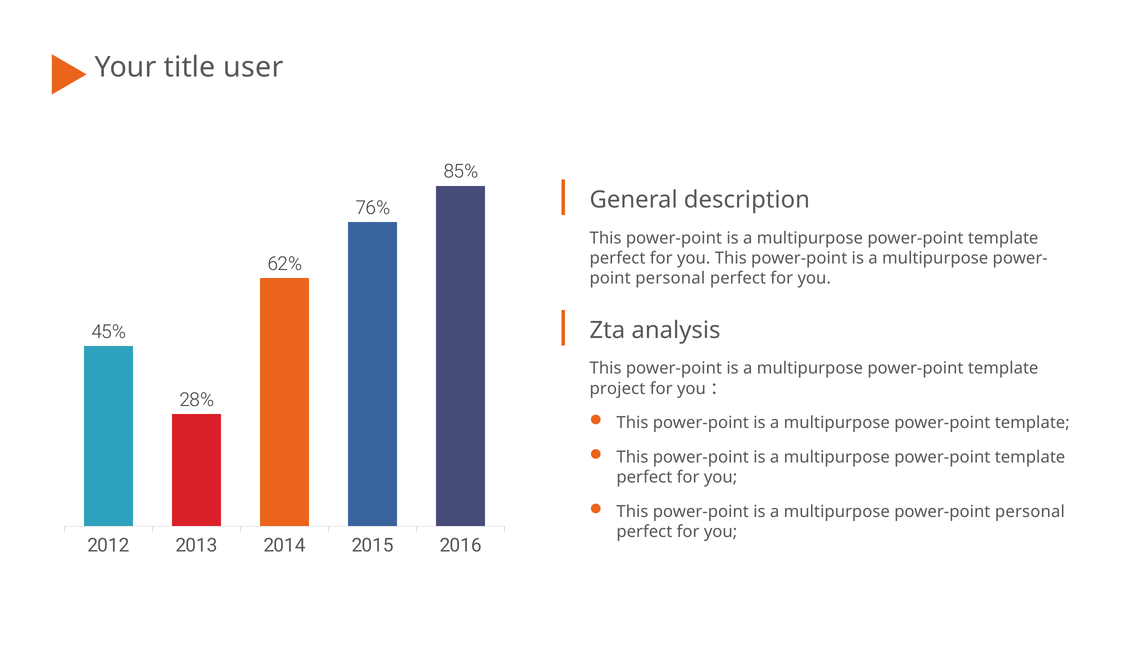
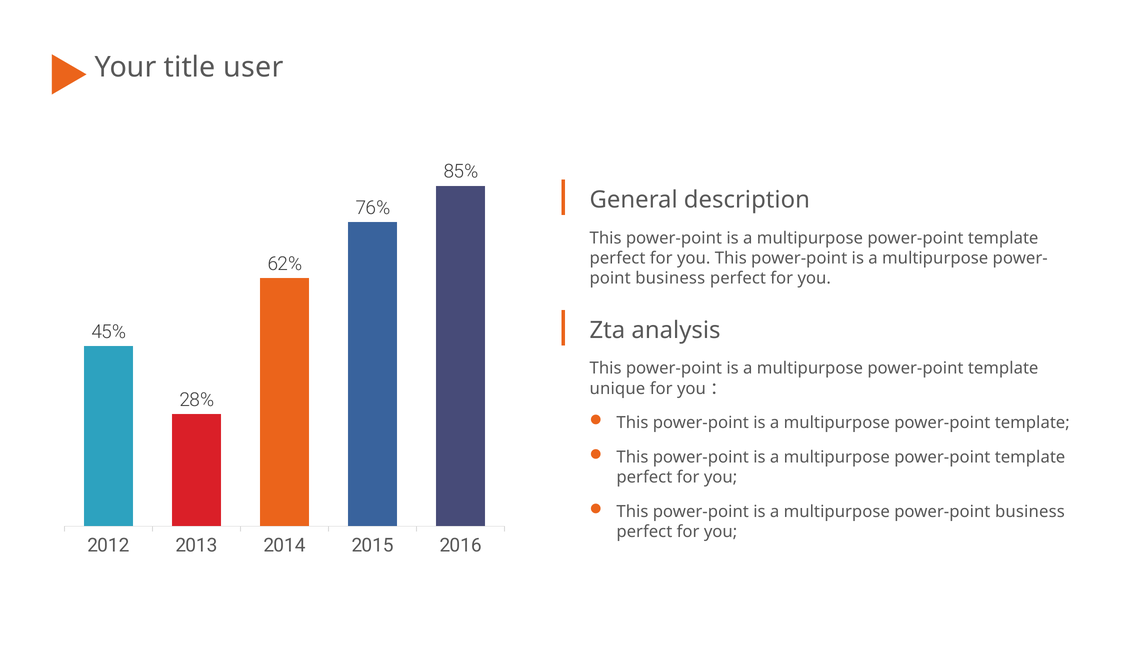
personal at (670, 278): personal -> business
project: project -> unique
power-point personal: personal -> business
